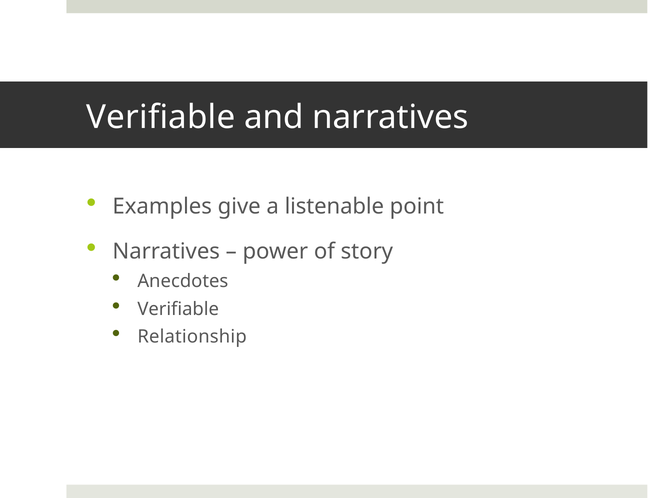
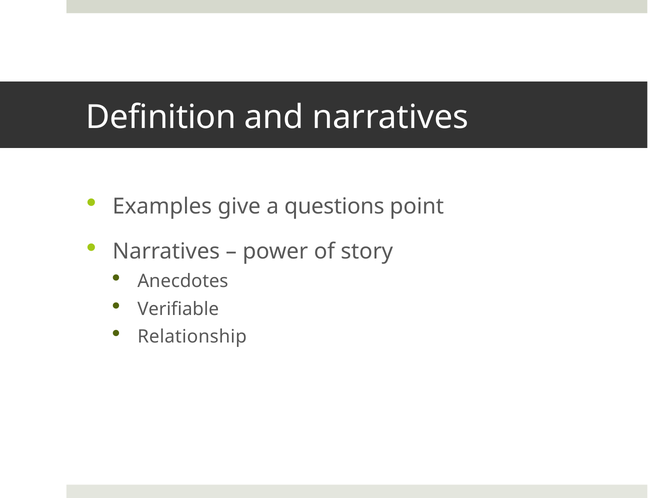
Verifiable at (161, 117): Verifiable -> Definition
listenable: listenable -> questions
